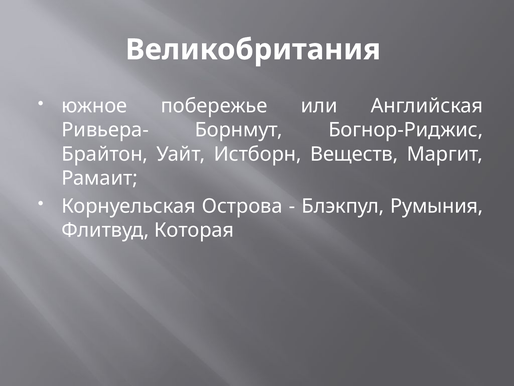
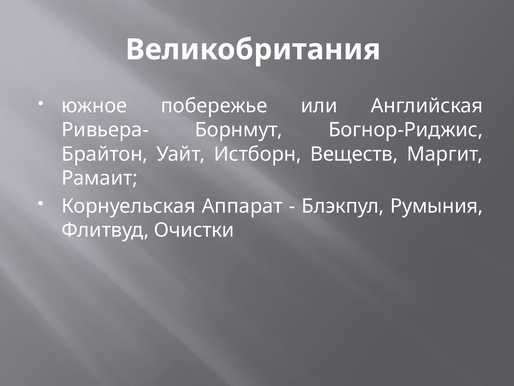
Острова: Острова -> Аппарат
Которая: Которая -> Очистки
